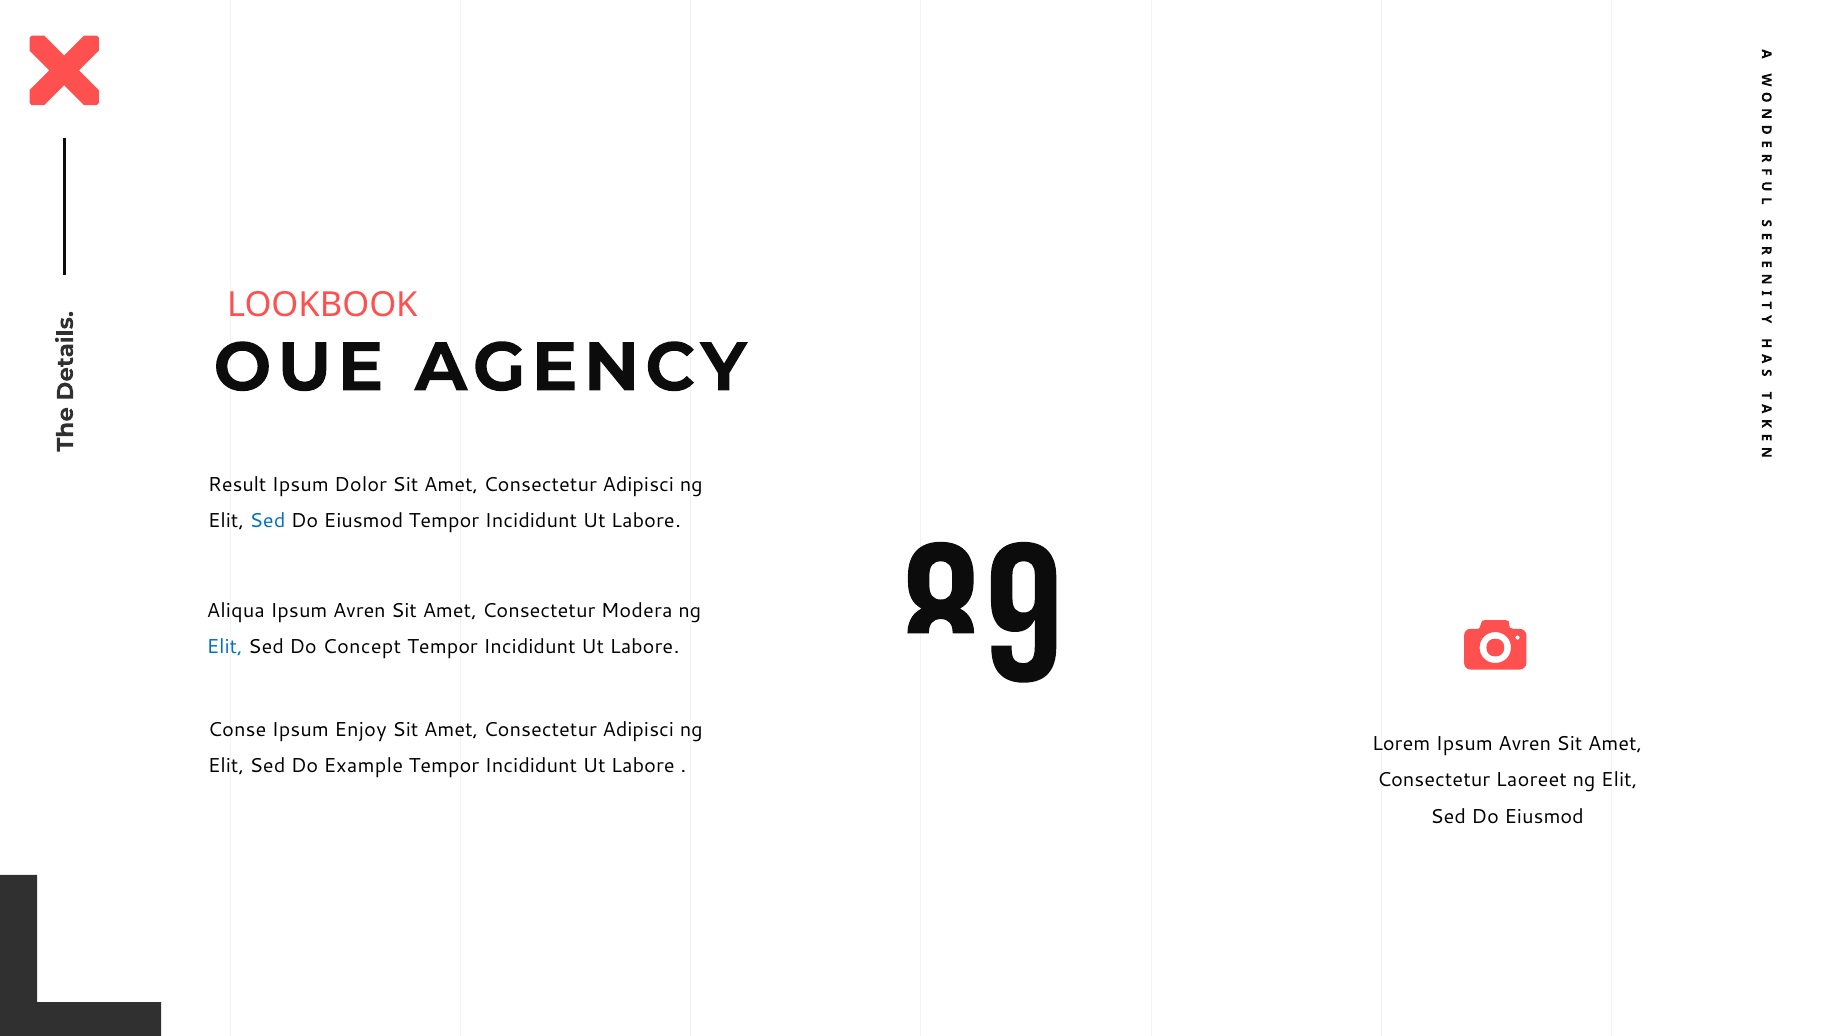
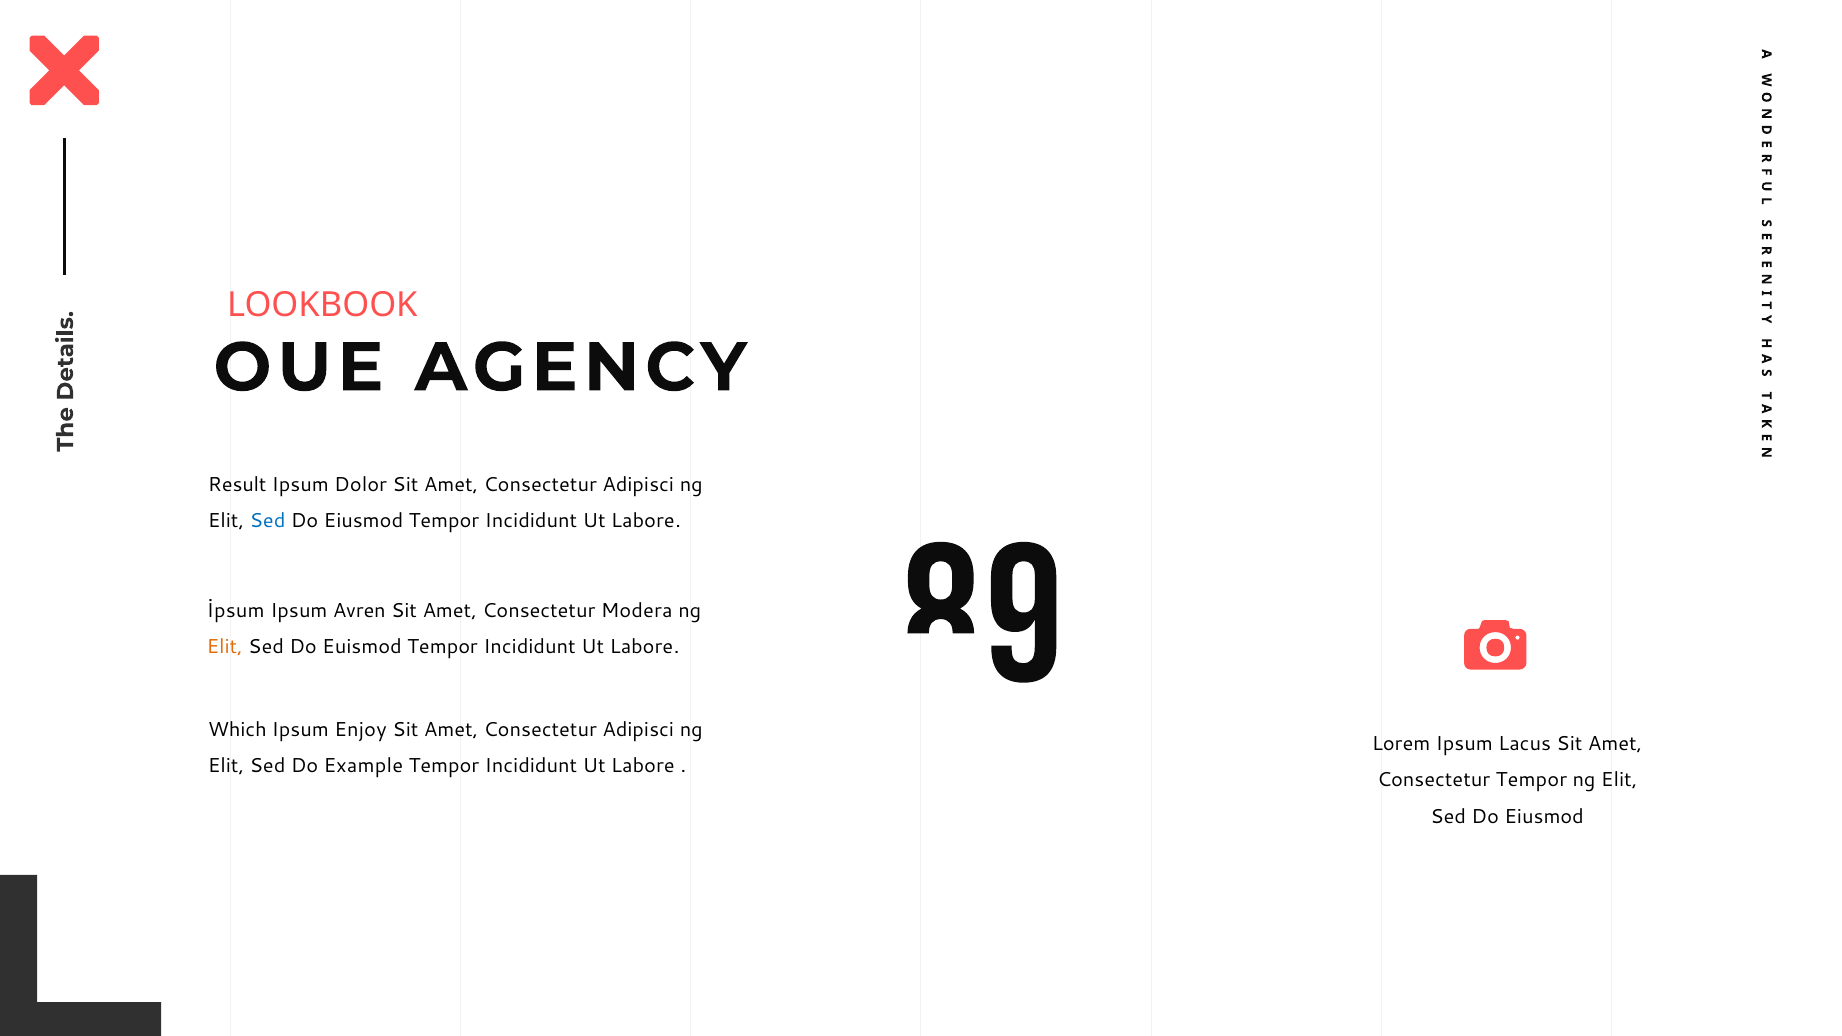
Aliqua: Aliqua -> İpsum
Elit at (225, 647) colour: blue -> orange
Concept: Concept -> Euismod
Conse: Conse -> Which
Lorem Ipsum Avren: Avren -> Lacus
Consectetur Laoreet: Laoreet -> Tempor
